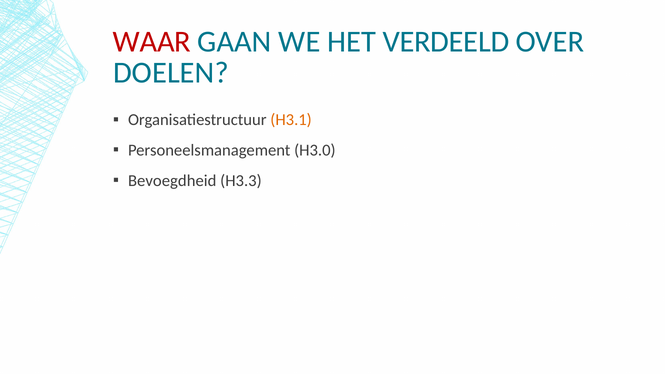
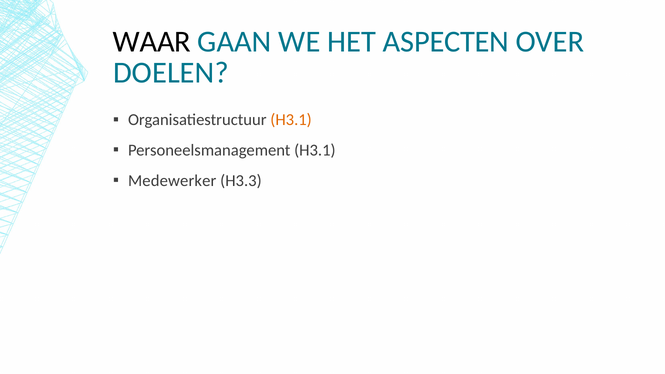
WAAR colour: red -> black
VERDEELD: VERDEELD -> ASPECTEN
Personeelsmanagement H3.0: H3.0 -> H3.1
Bevoegdheid: Bevoegdheid -> Medewerker
